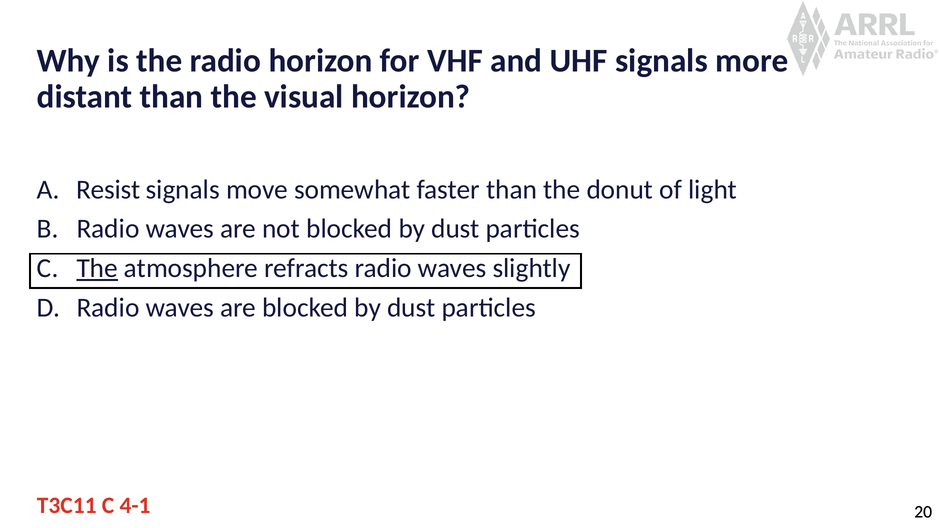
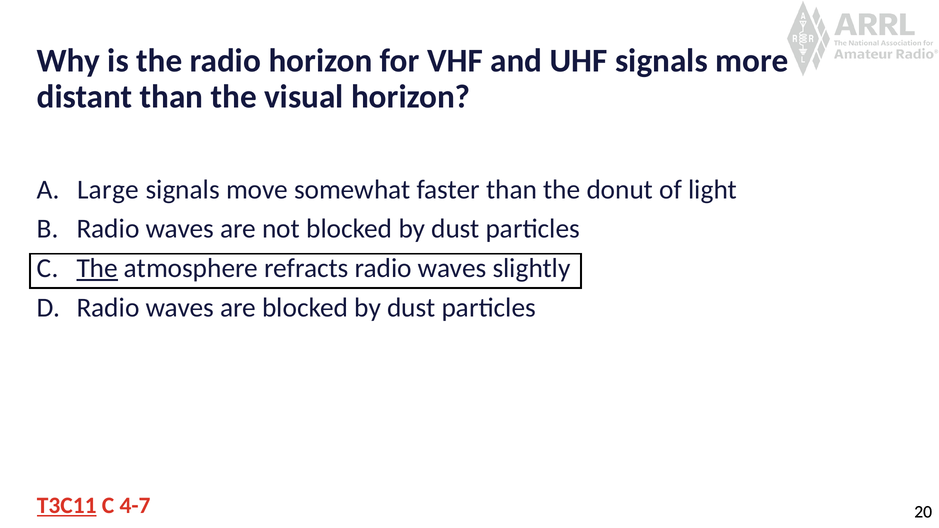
Resist: Resist -> Large
T3C11 underline: none -> present
4-1: 4-1 -> 4-7
